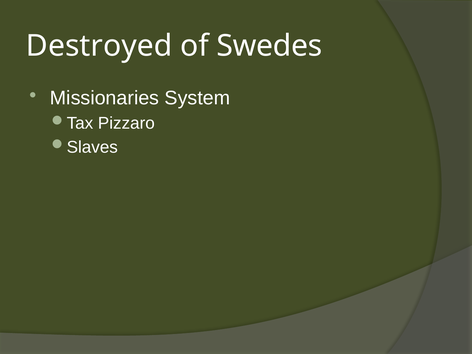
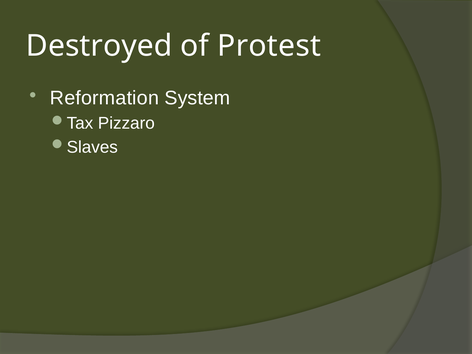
Swedes: Swedes -> Protest
Missionaries: Missionaries -> Reformation
